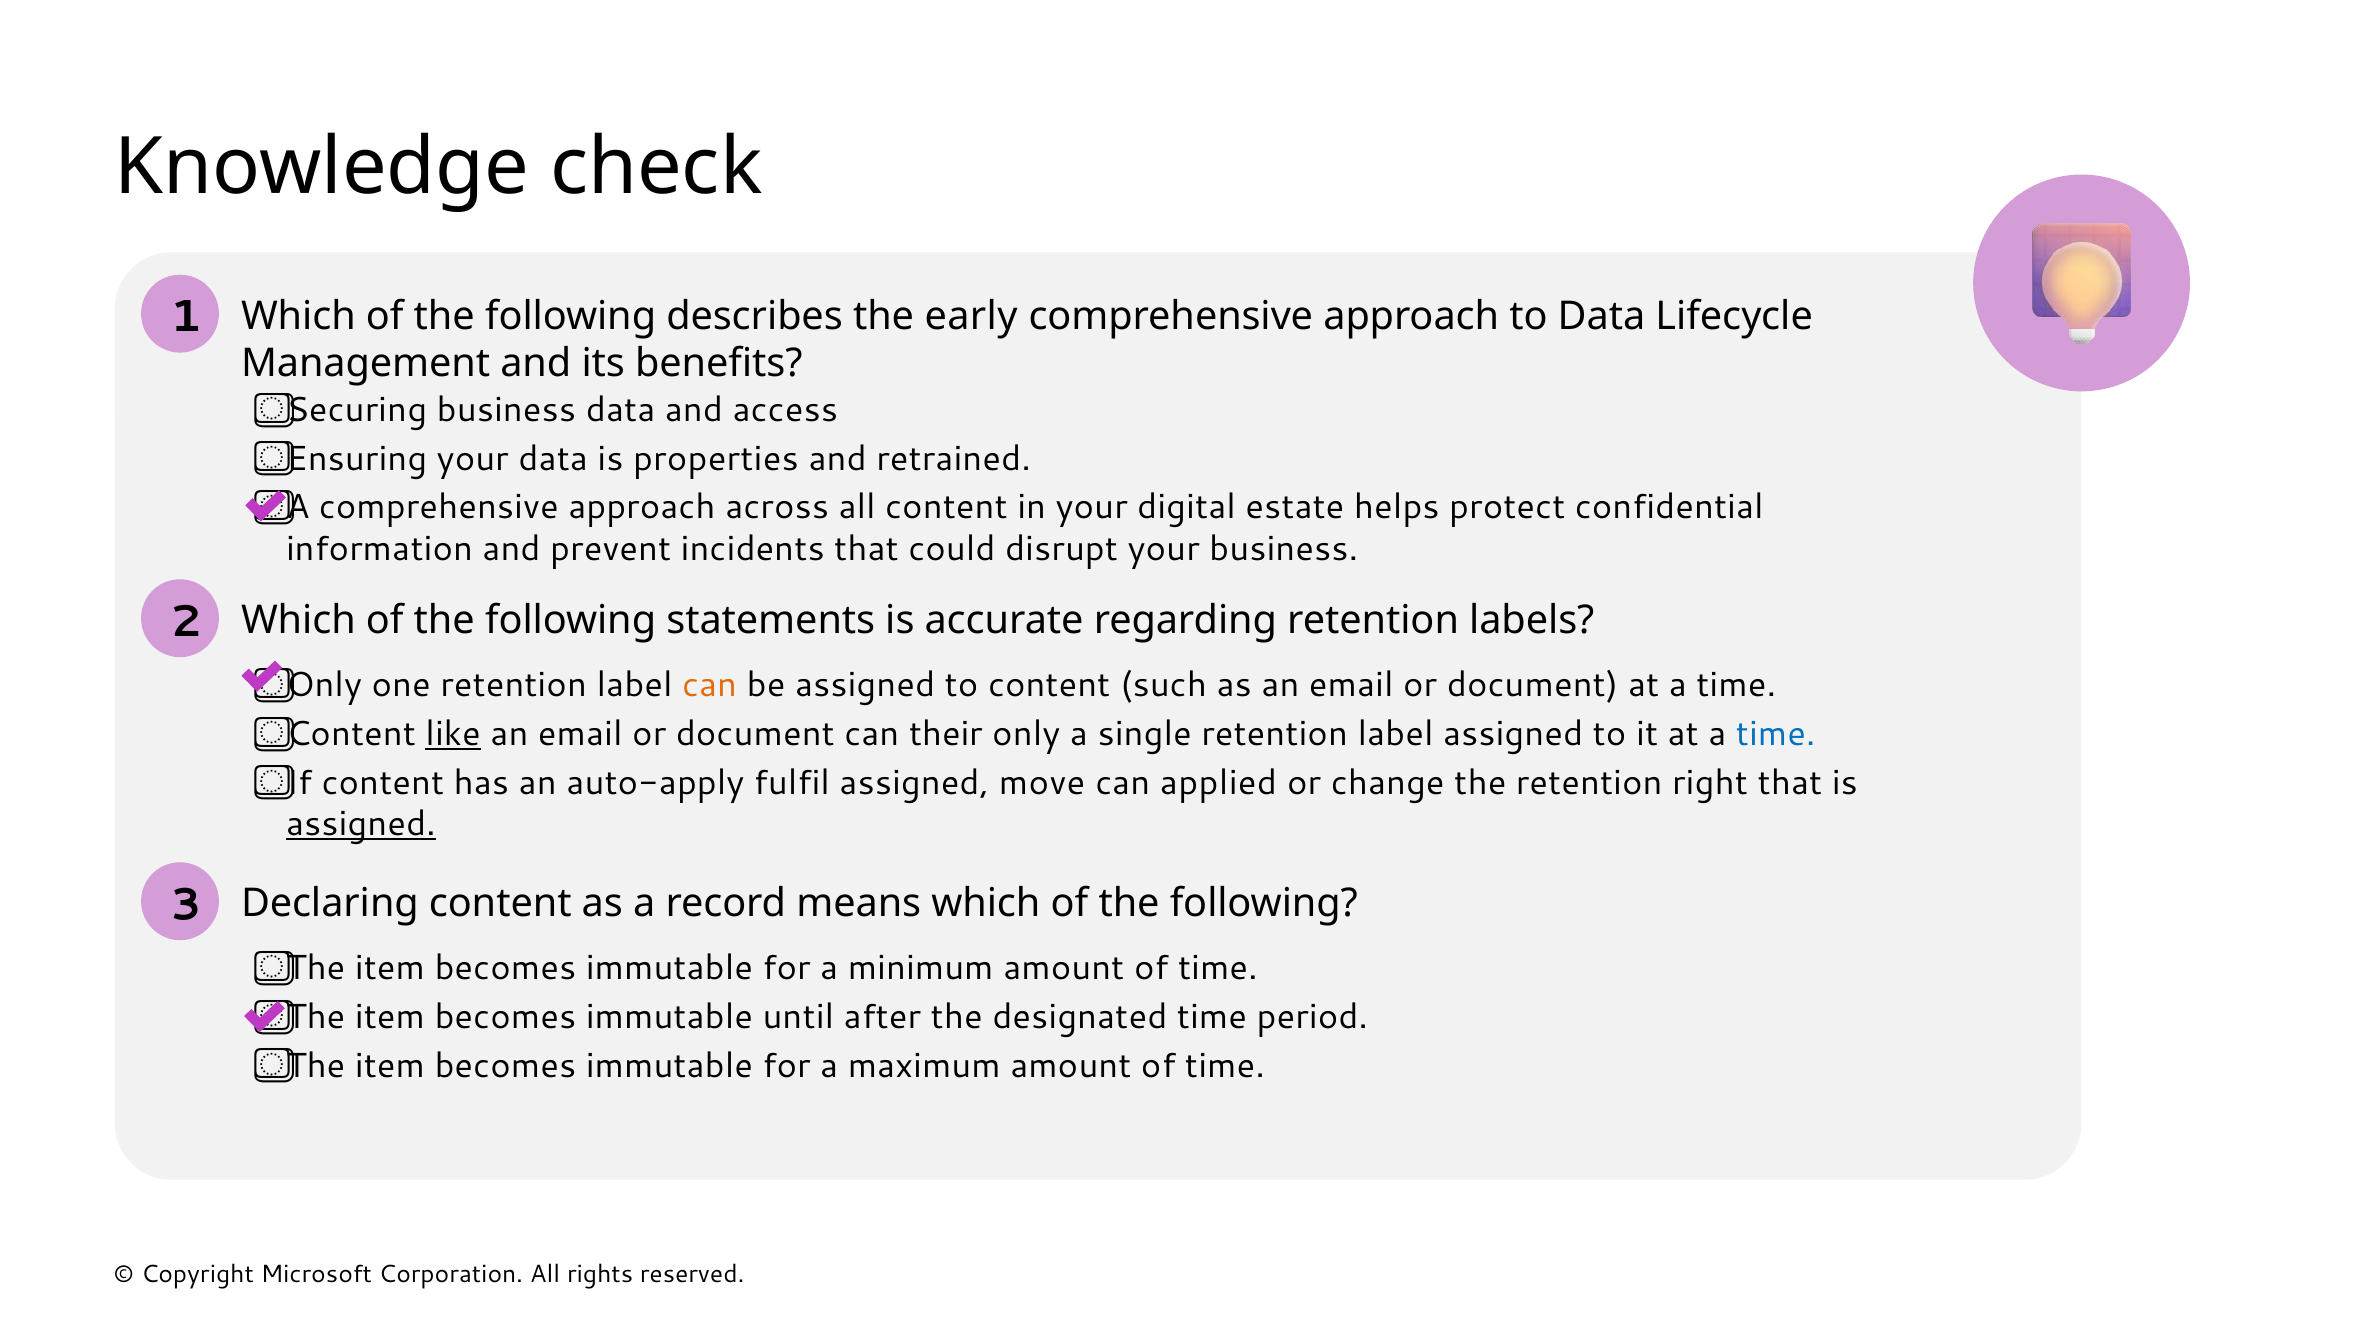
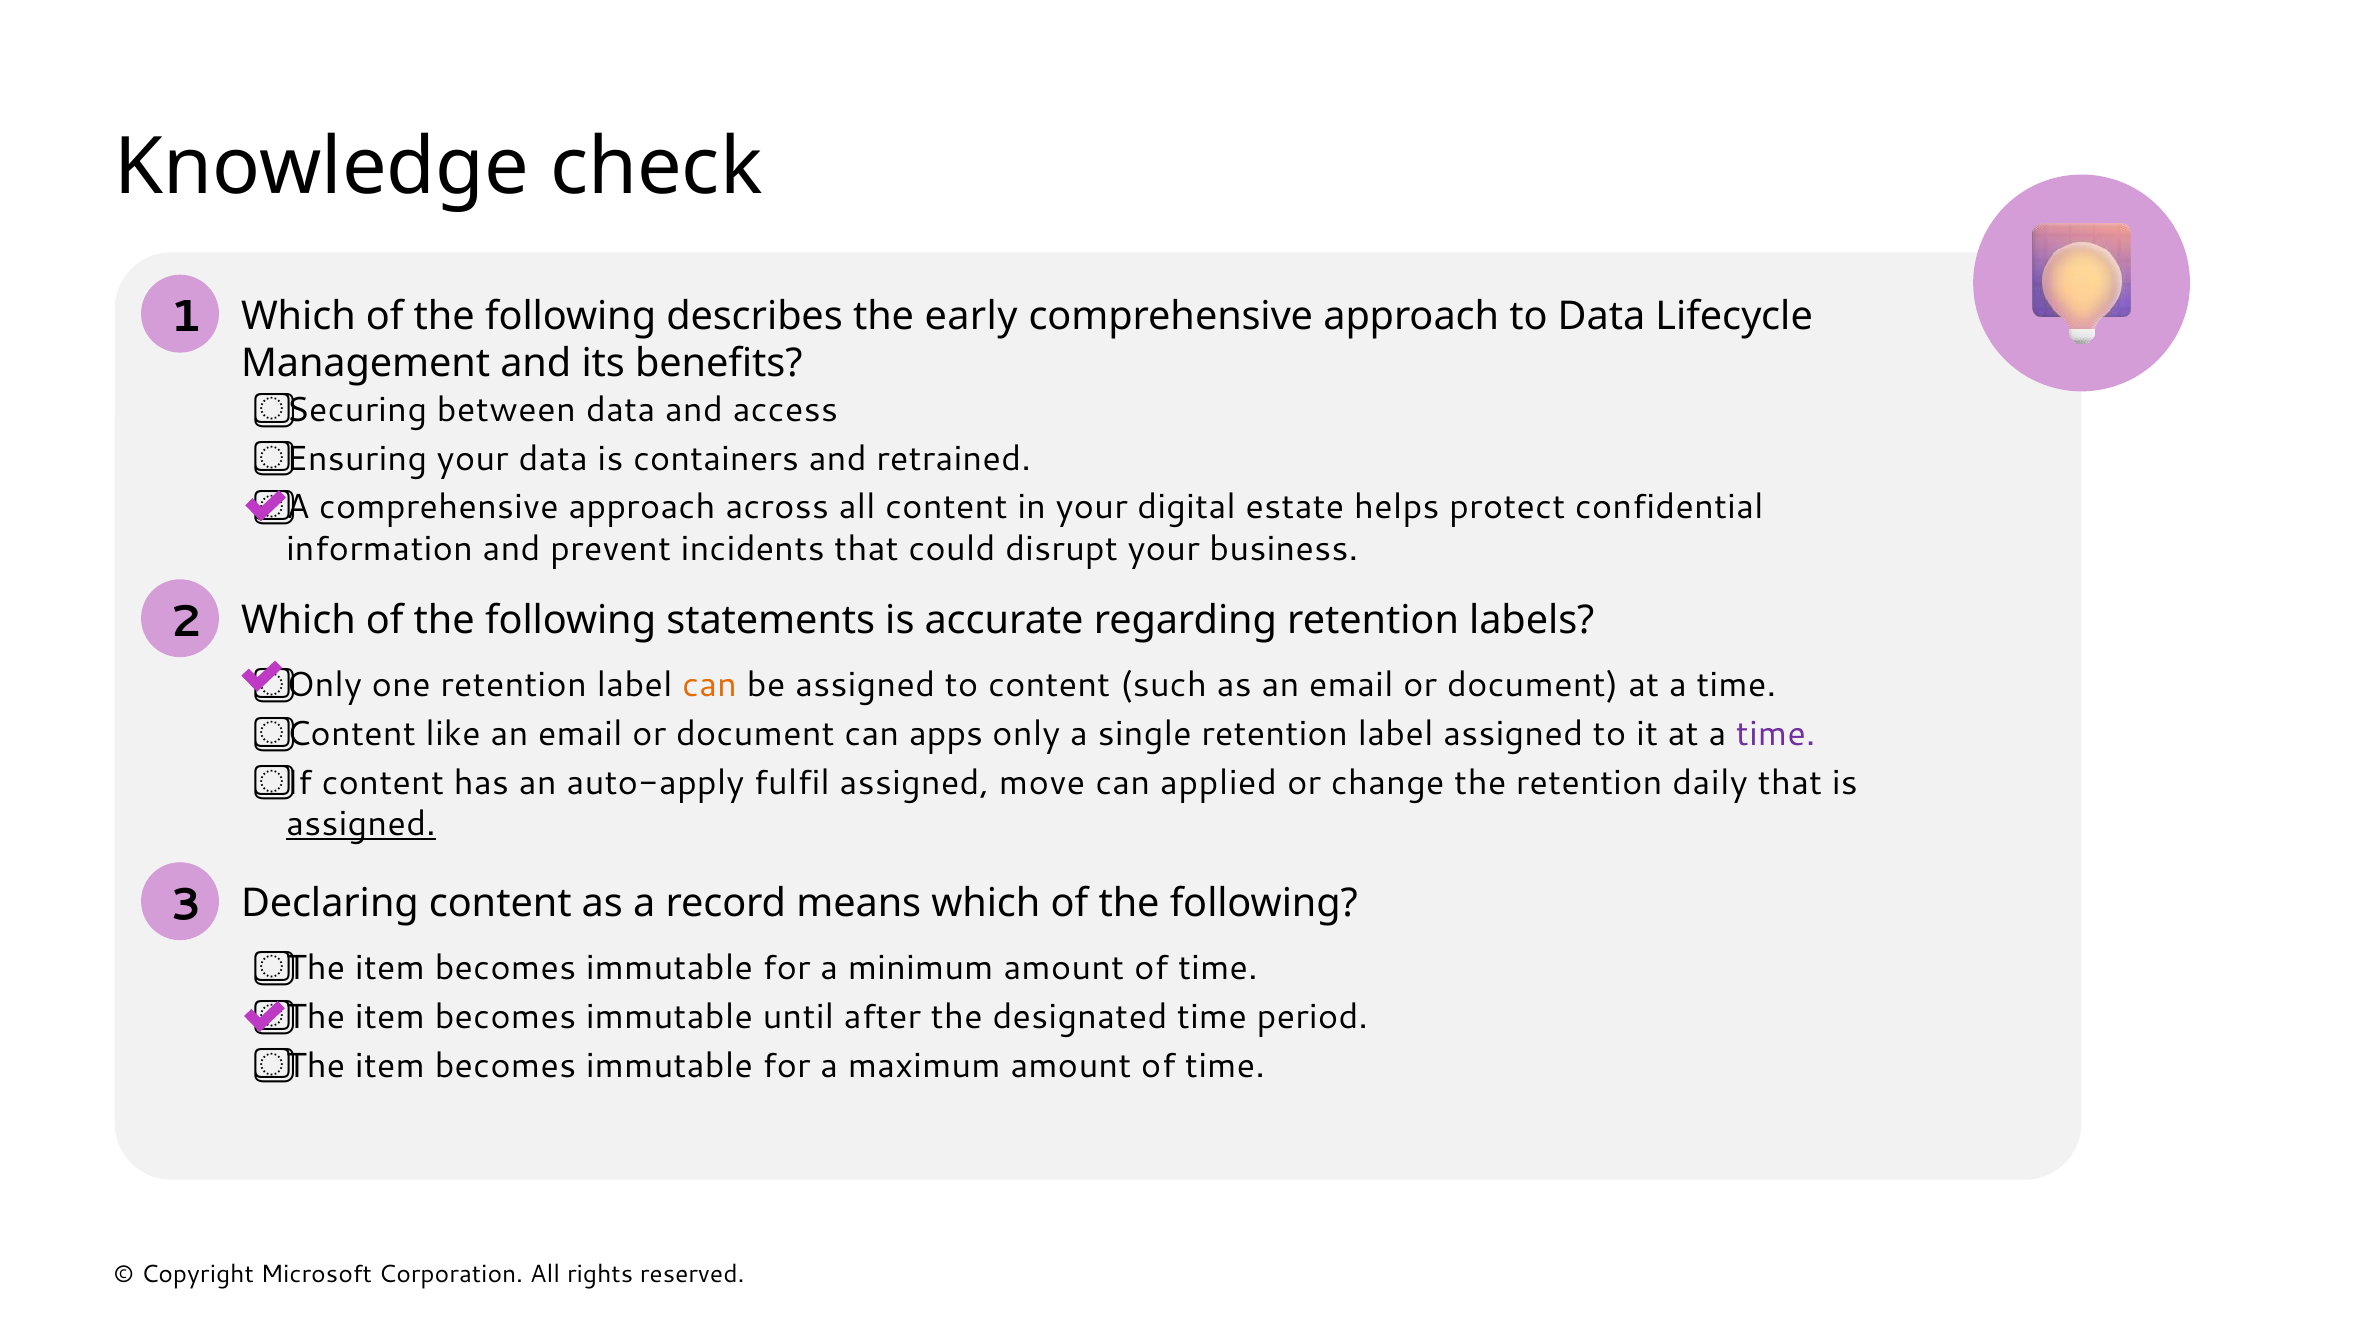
business at (506, 410): business -> between
properties: properties -> containers
like underline: present -> none
their: their -> apps
time at (1776, 734) colour: blue -> purple
right: right -> daily
